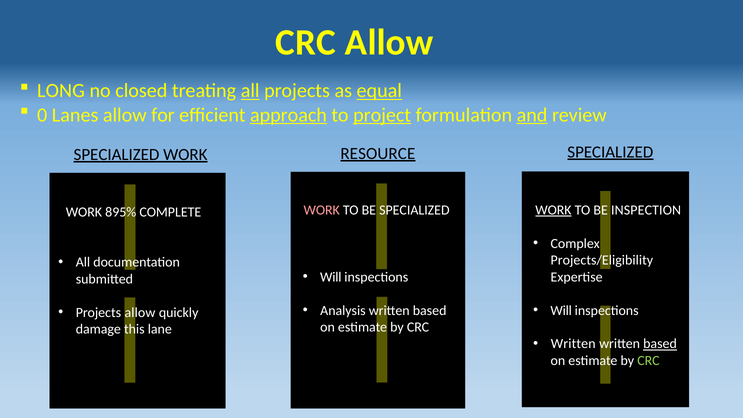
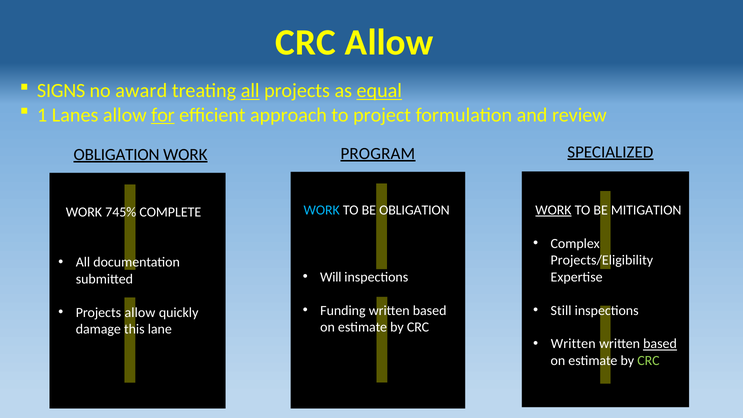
LONG: LONG -> SIGNS
closed: closed -> award
0: 0 -> 1
for underline: none -> present
approach underline: present -> none
project underline: present -> none
and underline: present -> none
SPECIALIZED at (117, 155): SPECIALIZED -> OBLIGATION
RESOURCE: RESOURCE -> PROGRAM
WORK at (322, 210) colour: pink -> light blue
BE SPECIALIZED: SPECIALIZED -> OBLIGATION
INSPECTION: INSPECTION -> MITIGATION
895%: 895% -> 745%
Analysis: Analysis -> Funding
Will at (561, 310): Will -> Still
